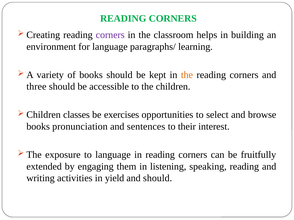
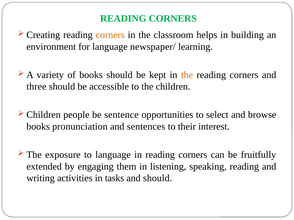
corners at (110, 35) colour: purple -> orange
paragraphs/: paragraphs/ -> newspaper/
classes: classes -> people
exercises: exercises -> sentence
yield: yield -> tasks
